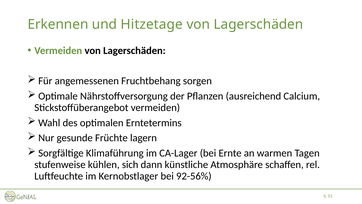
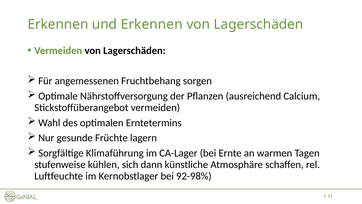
und Hitzetage: Hitzetage -> Erkennen
92-56%: 92-56% -> 92-98%
